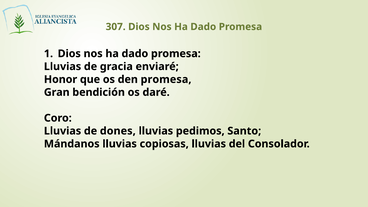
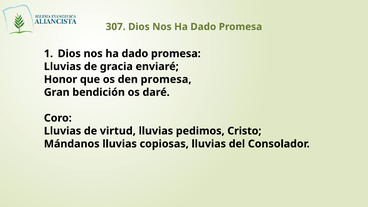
dones: dones -> virtud
Santo: Santo -> Cristo
